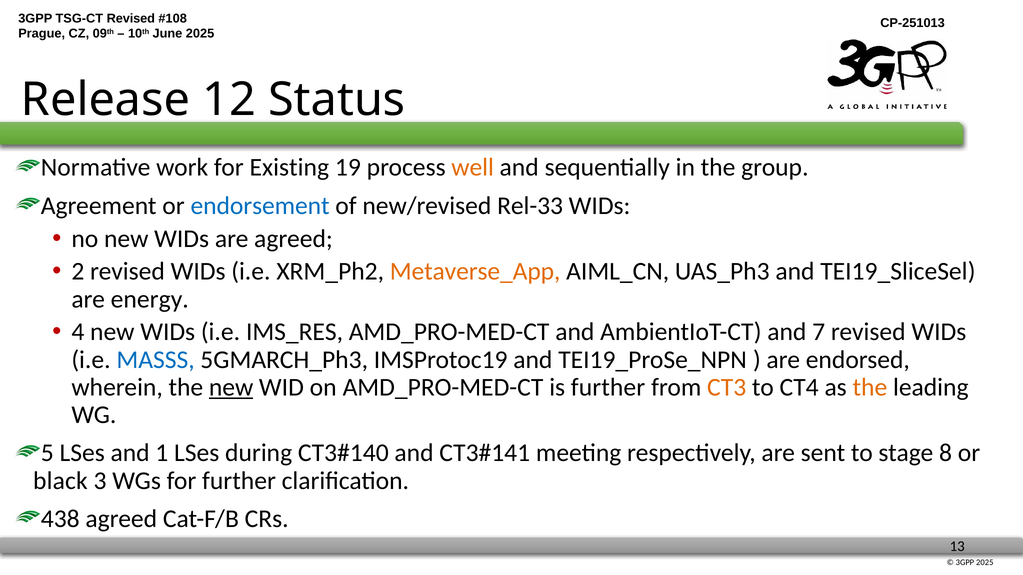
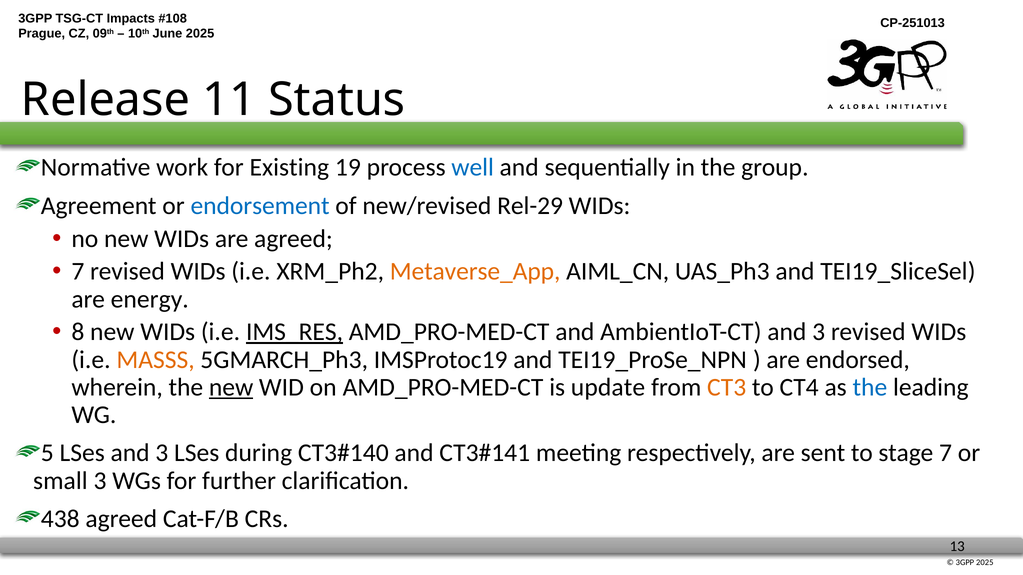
Revised at (131, 18): Revised -> Impacts
12: 12 -> 11
well colour: orange -> blue
Rel-33: Rel-33 -> Rel-29
2 at (78, 272): 2 -> 7
4: 4 -> 8
IMS_RES underline: none -> present
AmbientIoT-CT and 7: 7 -> 3
MASSS colour: blue -> orange
is further: further -> update
the at (870, 387) colour: orange -> blue
LSes and 1: 1 -> 3
stage 8: 8 -> 7
black: black -> small
